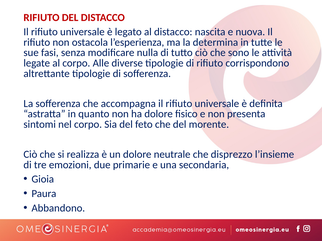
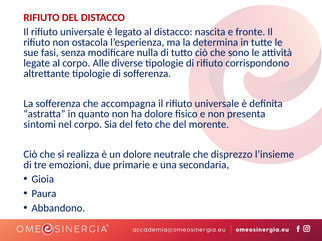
nuova: nuova -> fronte
